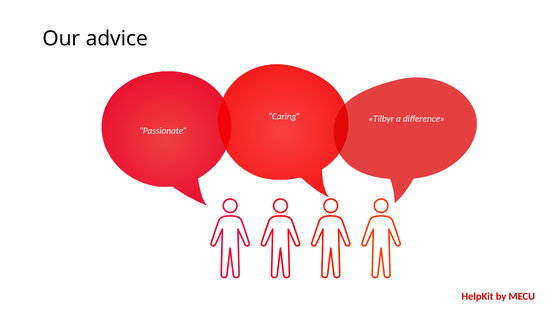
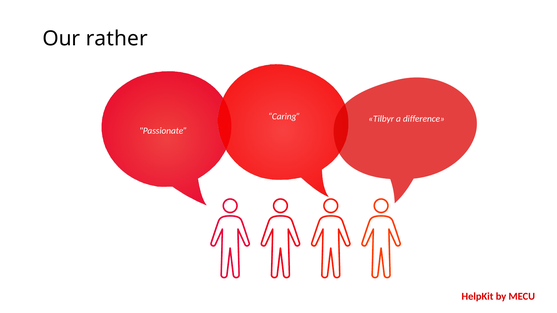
advice: advice -> rather
